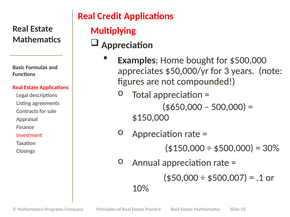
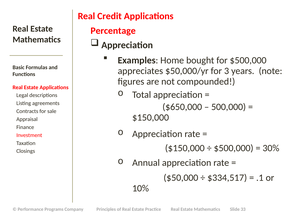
Multiplying: Multiplying -> Percentage
$500,007: $500,007 -> $334,517
